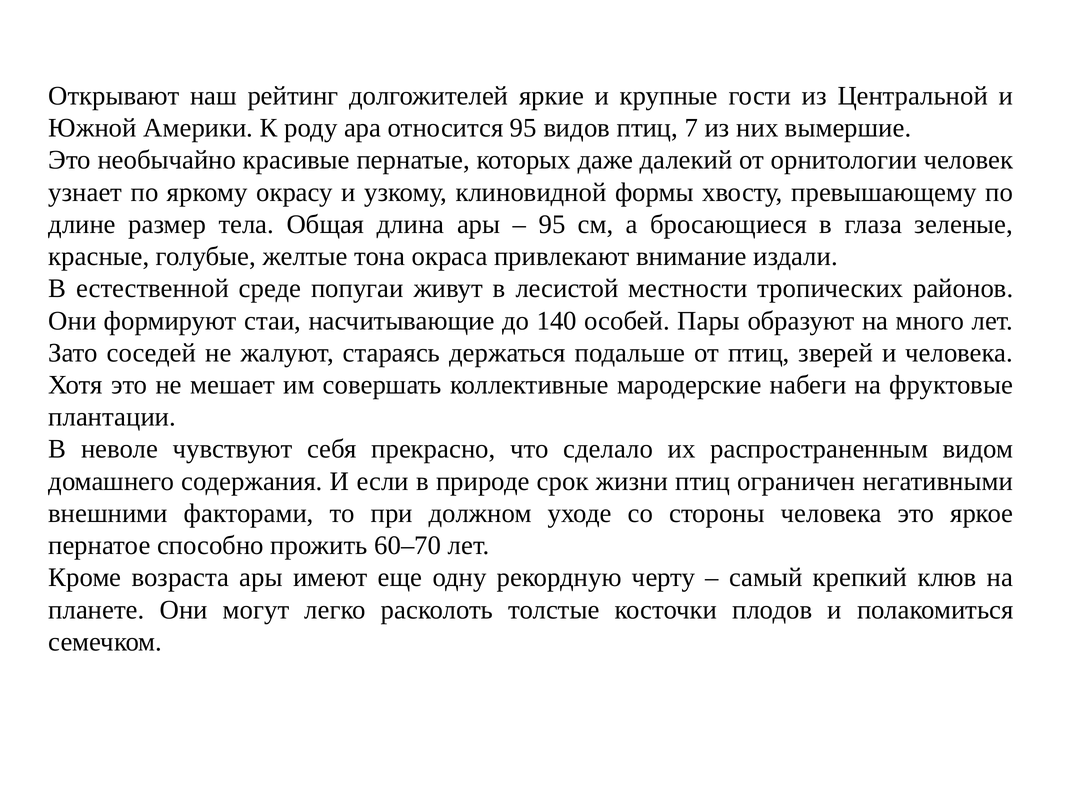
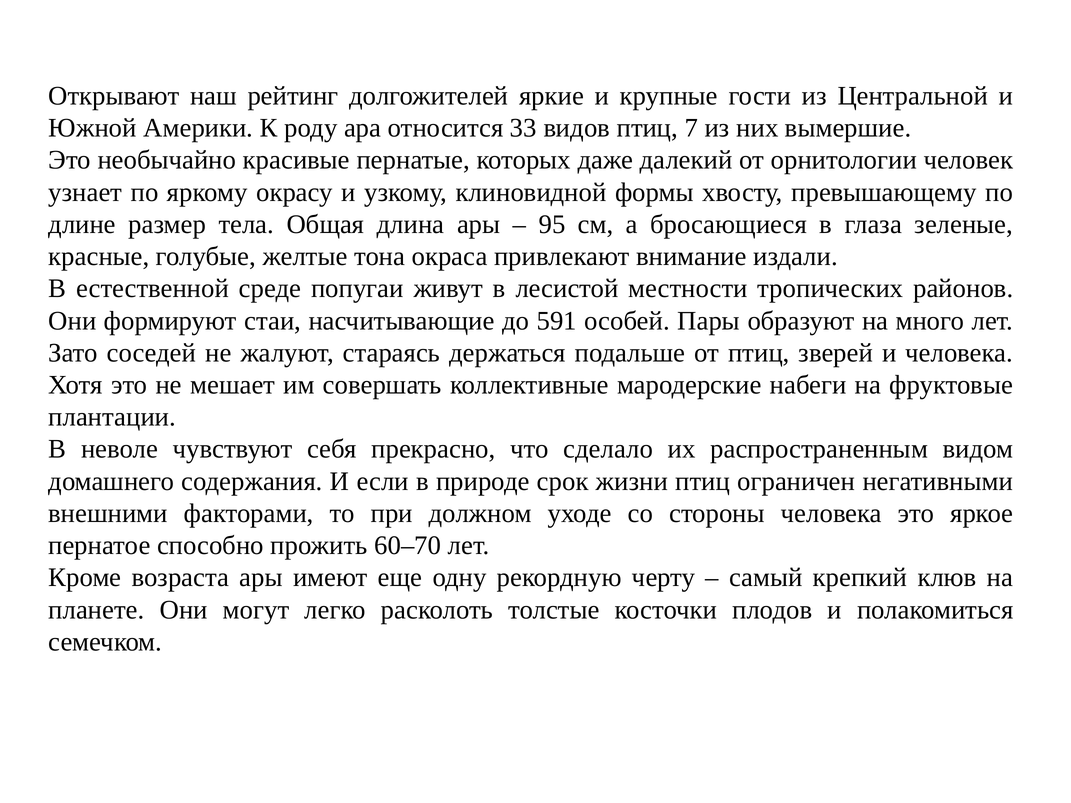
относится 95: 95 -> 33
140: 140 -> 591
